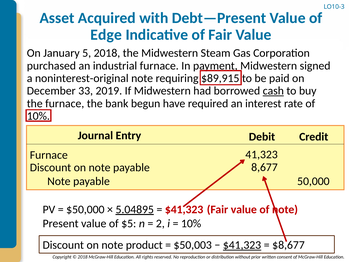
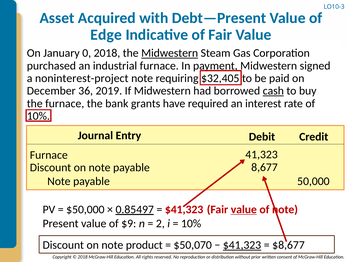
5: 5 -> 0
Midwestern at (170, 53) underline: none -> present
noninterest-original: noninterest-original -> noninterest-project
$89,915: $89,915 -> $32,405
33: 33 -> 36
begun: begun -> grants
5.04895: 5.04895 -> 0.85497
value at (244, 209) underline: none -> present
$5: $5 -> $9
$50,003: $50,003 -> $50,070
